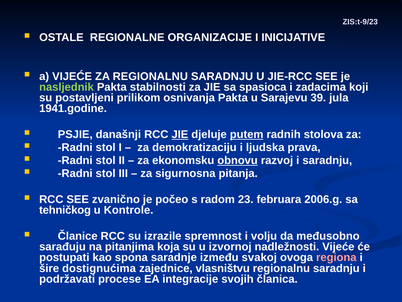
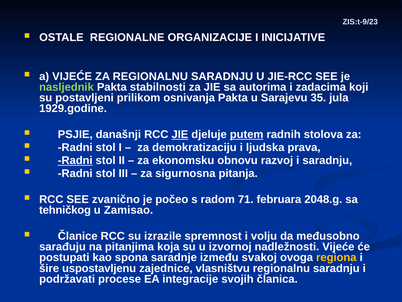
spasioca: spasioca -> autorima
39: 39 -> 35
1941.godine: 1941.godine -> 1929.godine
Radni at (75, 160) underline: none -> present
obnovu underline: present -> none
23: 23 -> 71
2006.g: 2006.g -> 2048.g
Kontrole: Kontrole -> Zamisao
regiona colour: pink -> yellow
dostignućima: dostignućima -> uspostavljenu
